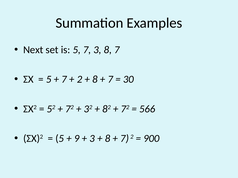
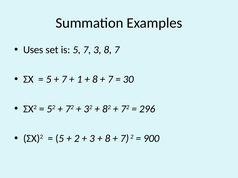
Next: Next -> Uses
2 at (80, 80): 2 -> 1
566: 566 -> 296
9 at (77, 139): 9 -> 2
